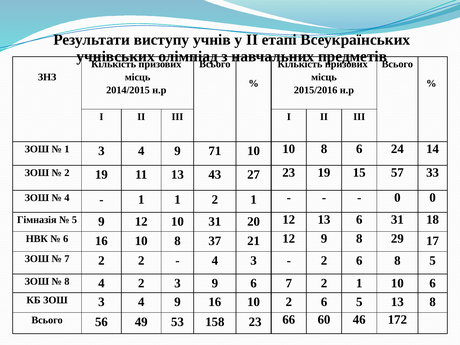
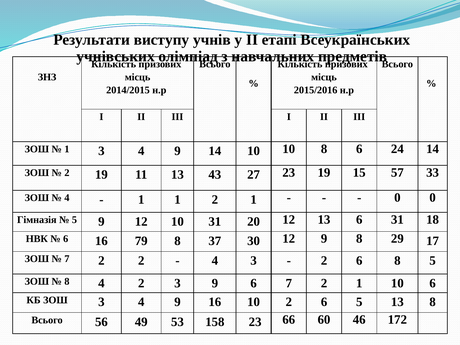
9 71: 71 -> 14
6 16 10: 10 -> 79
21: 21 -> 30
